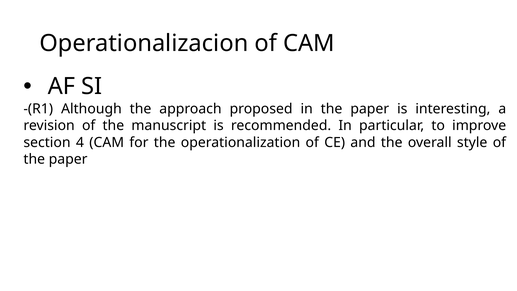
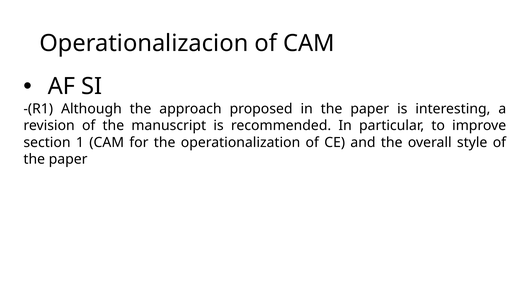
4: 4 -> 1
